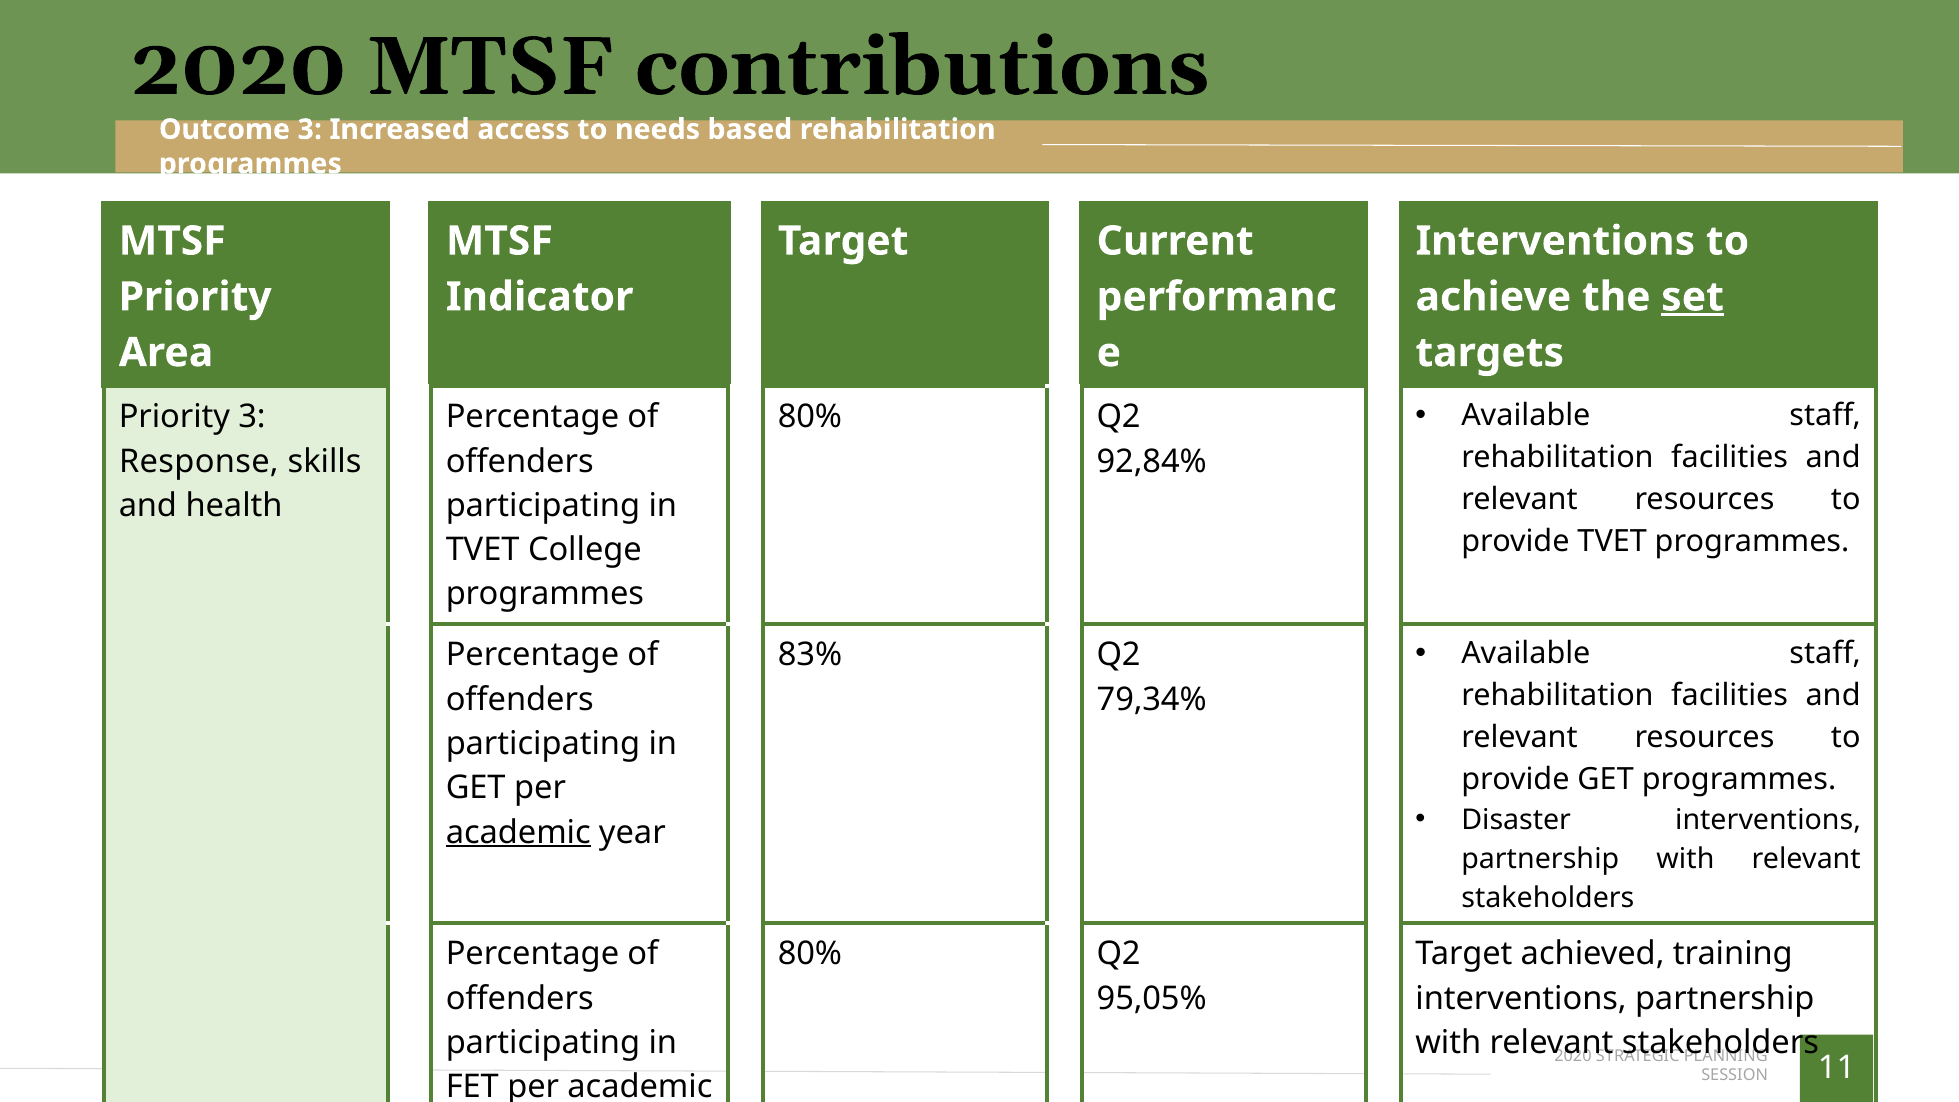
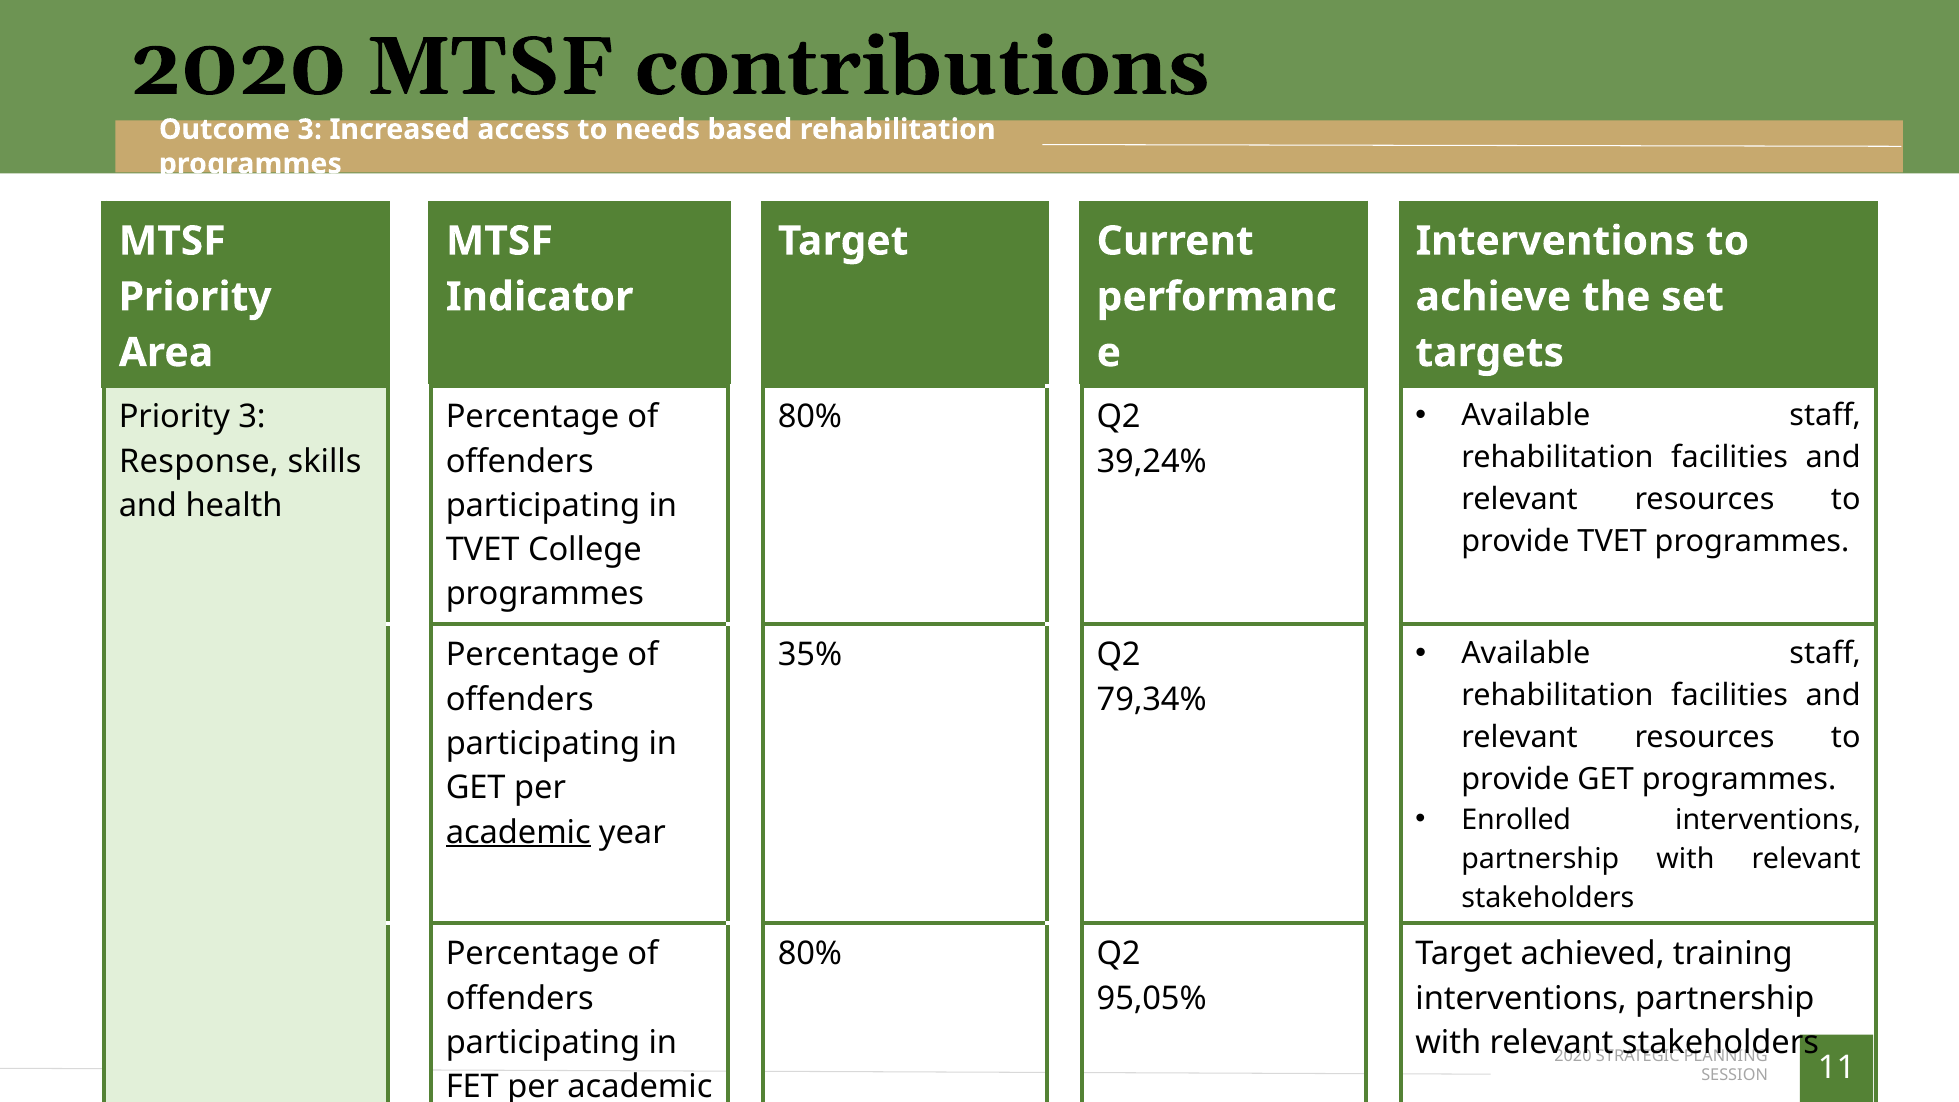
set underline: present -> none
92,84%: 92,84% -> 39,24%
83%: 83% -> 35%
Disaster: Disaster -> Enrolled
